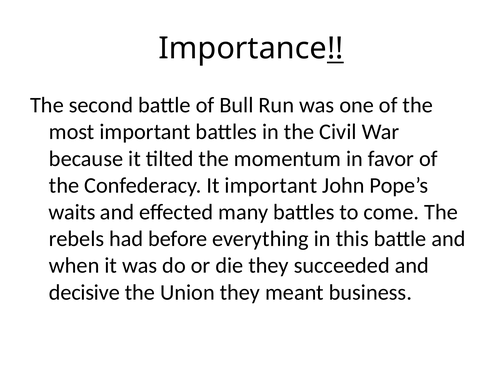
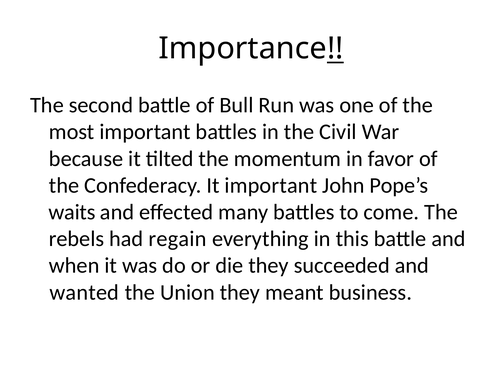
before: before -> regain
decisive: decisive -> wanted
